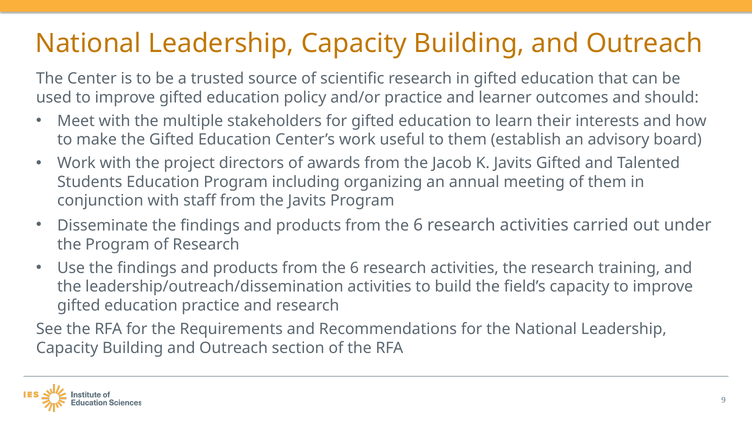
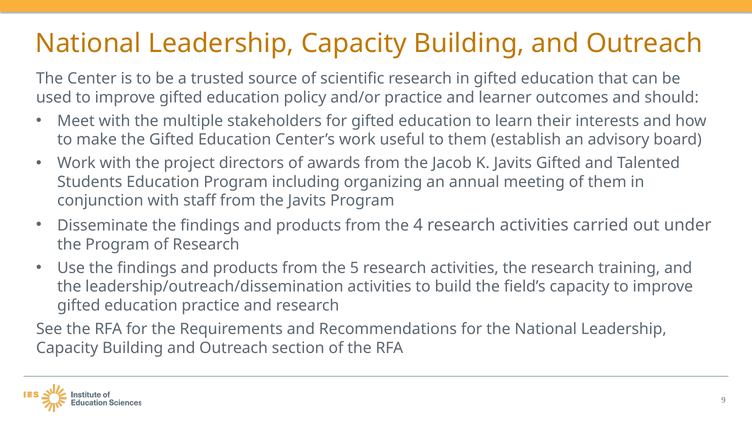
6 at (418, 225): 6 -> 4
6 at (354, 268): 6 -> 5
